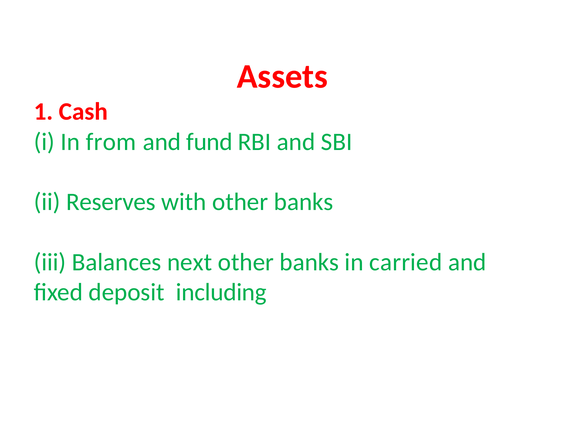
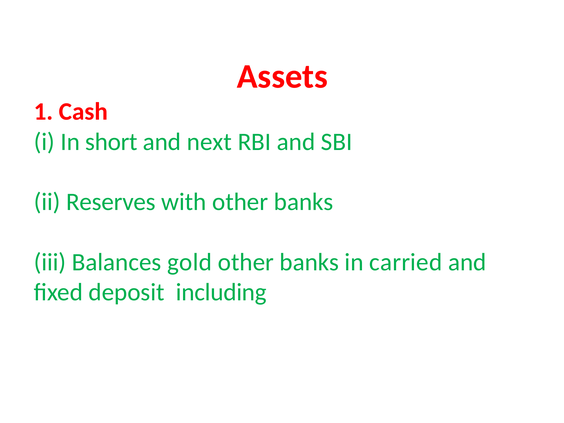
from: from -> short
fund: fund -> next
next: next -> gold
